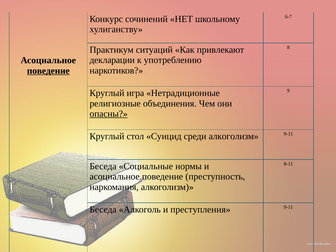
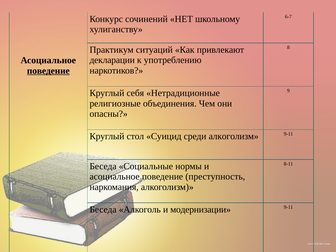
игра: игра -> себя
опасны underline: present -> none
преступления: преступления -> модернизации
